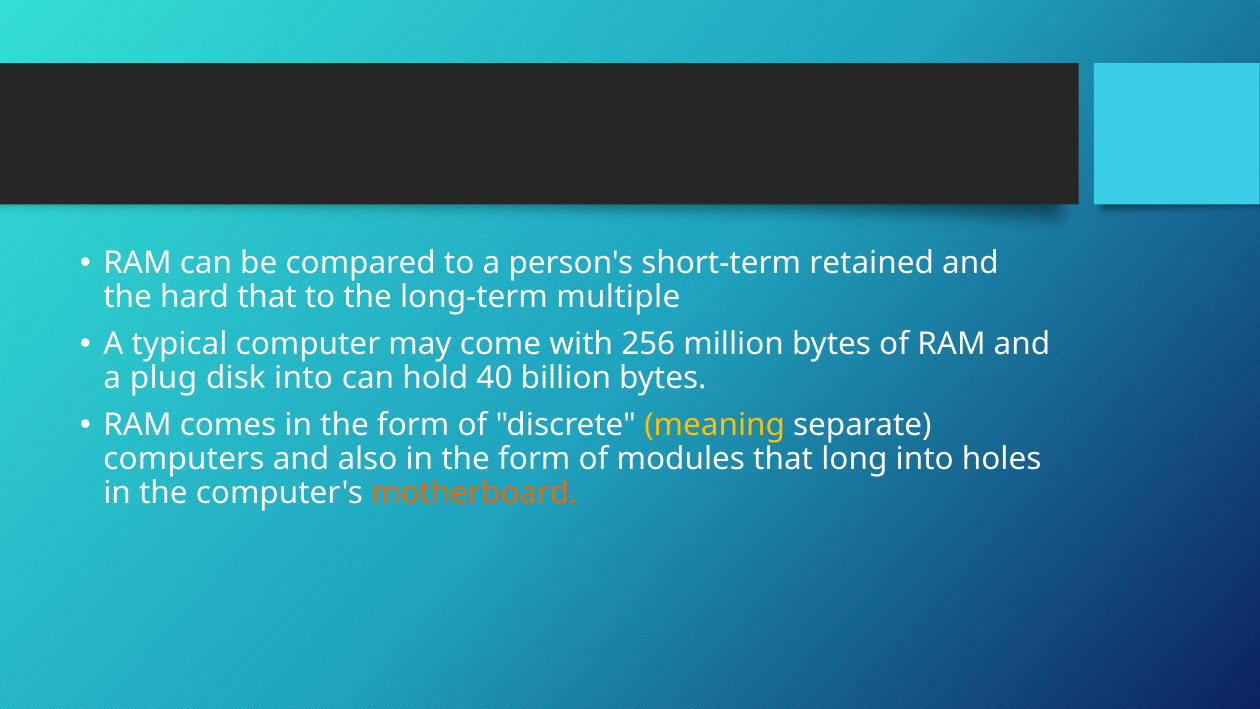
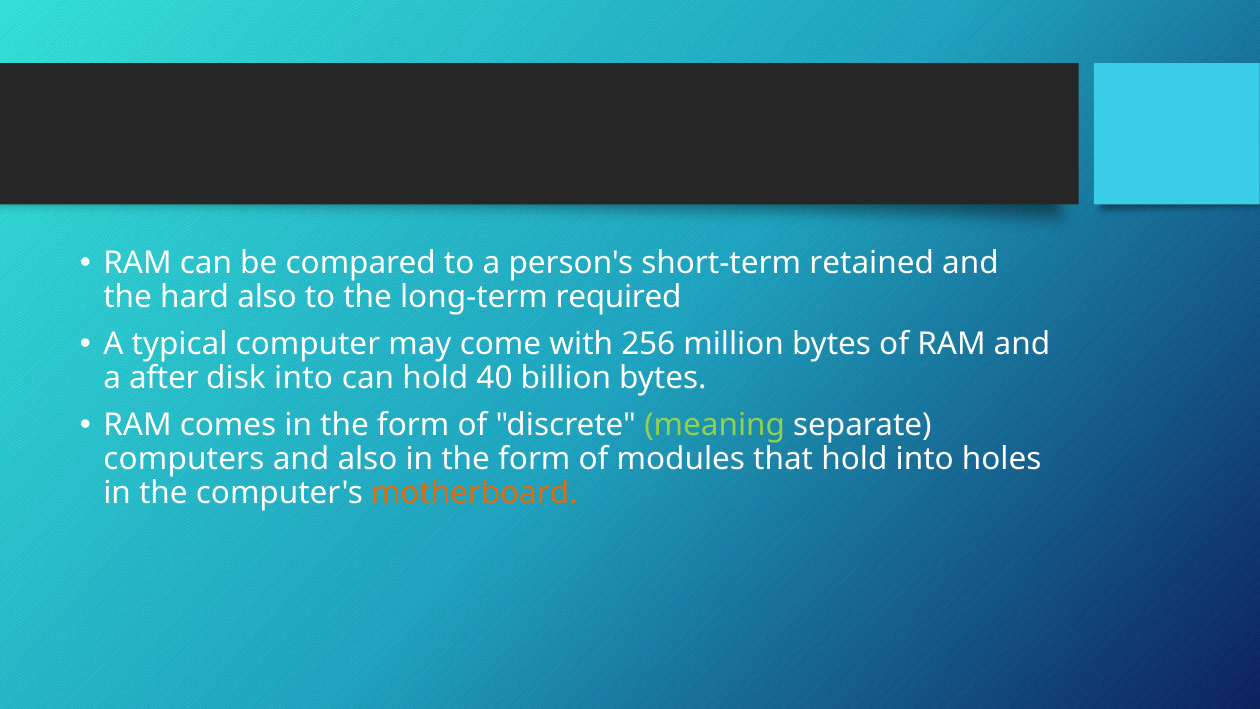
hard that: that -> also
multiple: multiple -> required
plug: plug -> after
meaning colour: yellow -> light green
that long: long -> hold
